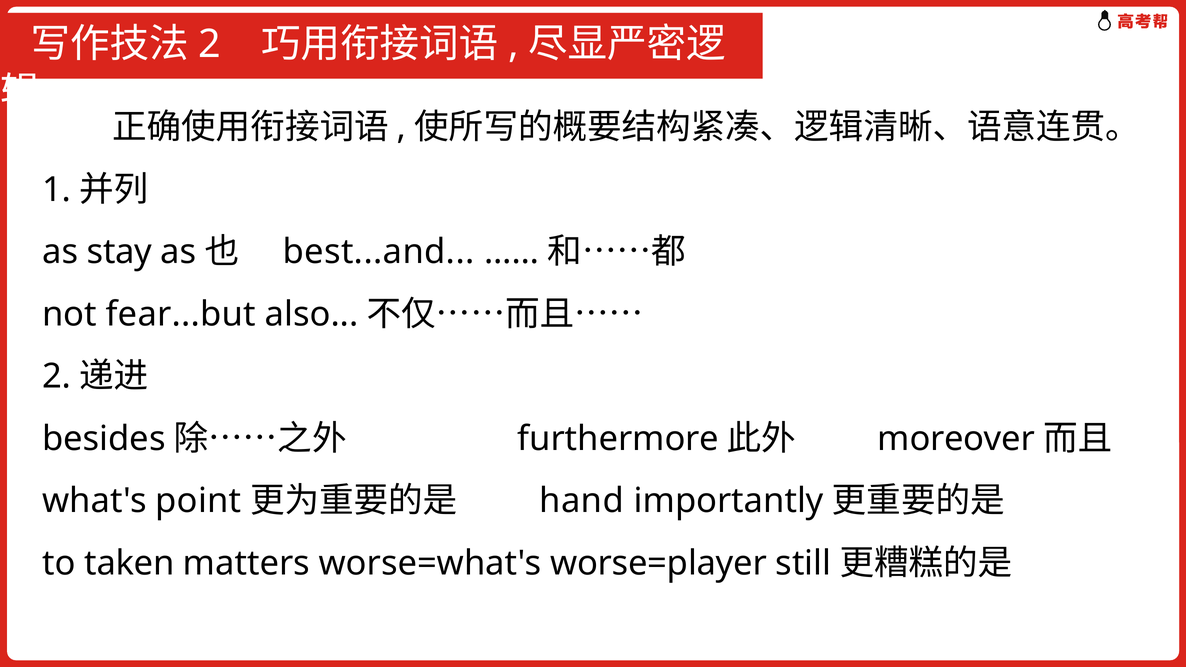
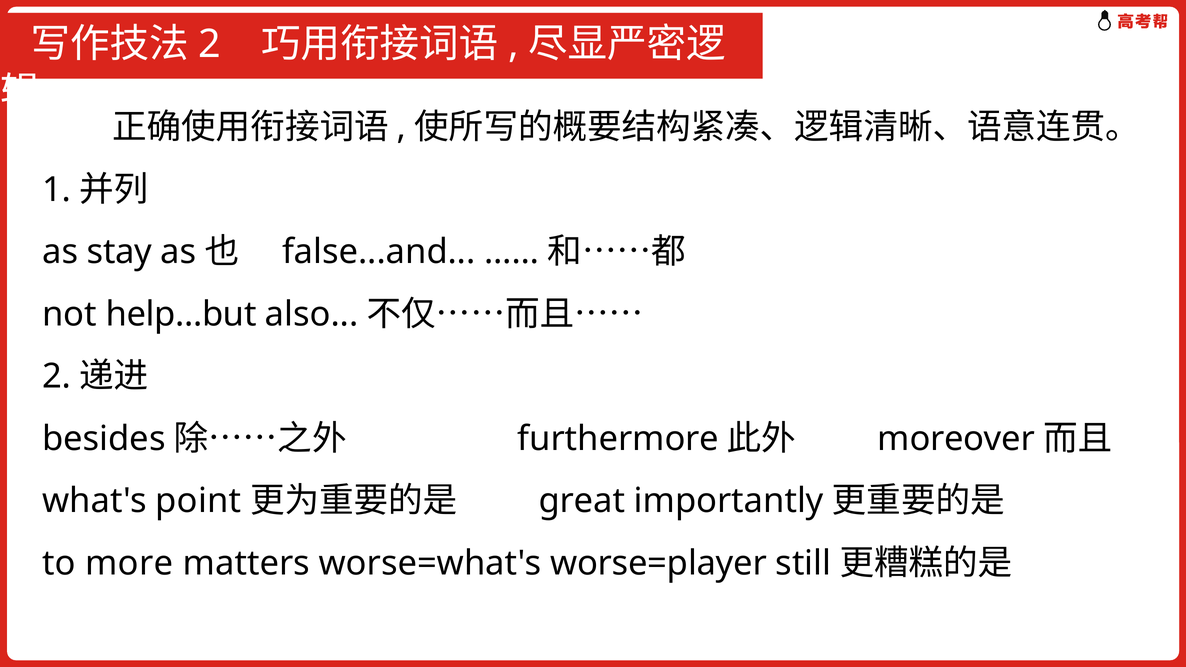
best...and: best...and -> false...and
fear...but: fear...but -> help...but
hand: hand -> great
taken: taken -> more
